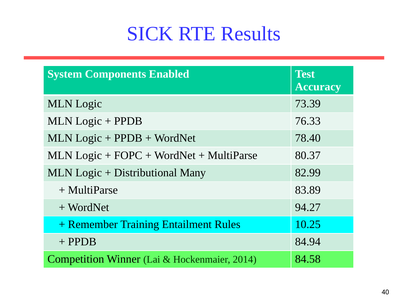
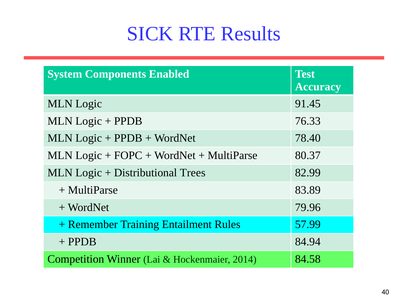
73.39: 73.39 -> 91.45
Many: Many -> Trees
94.27: 94.27 -> 79.96
10.25: 10.25 -> 57.99
